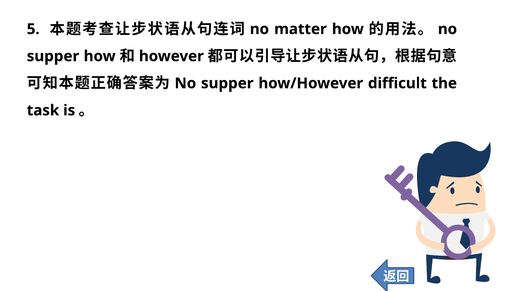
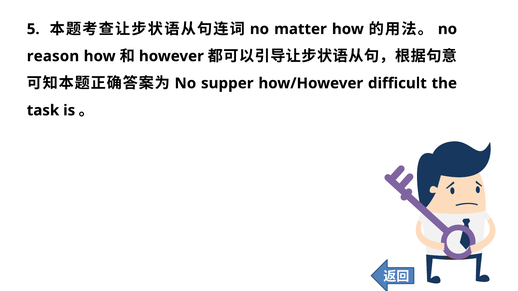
supper at (53, 56): supper -> reason
